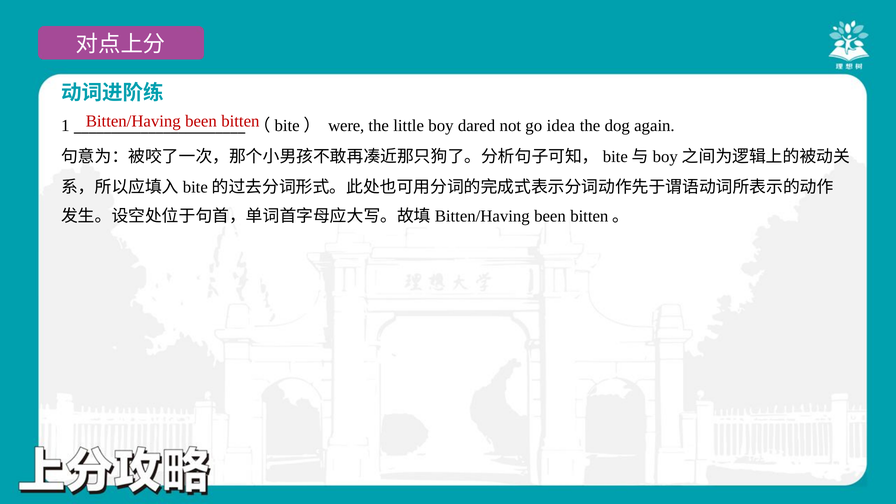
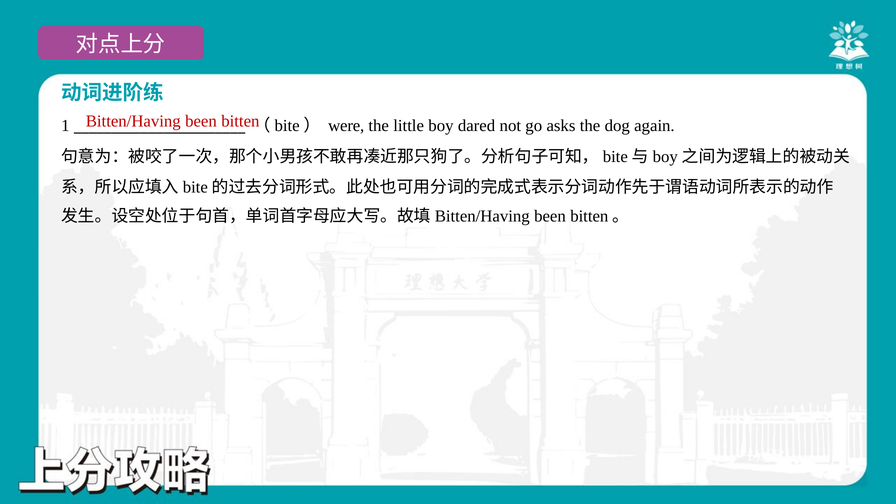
idea: idea -> asks
